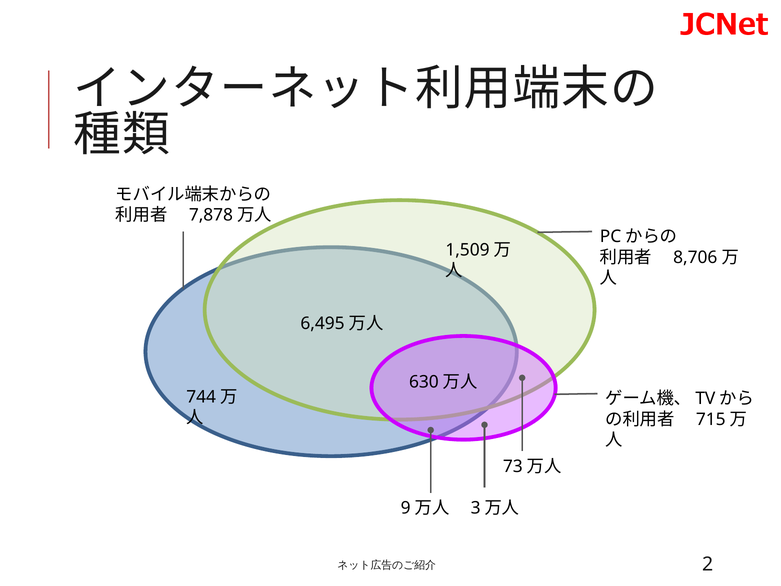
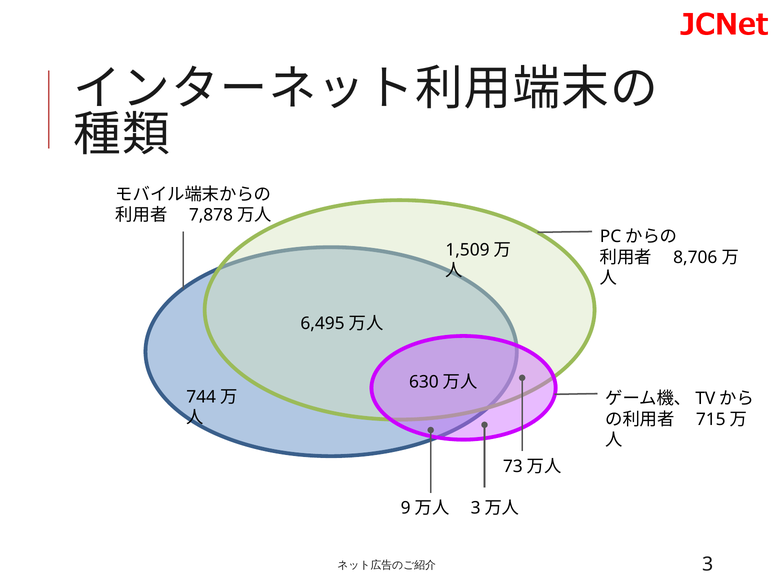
2: 2 -> 3
